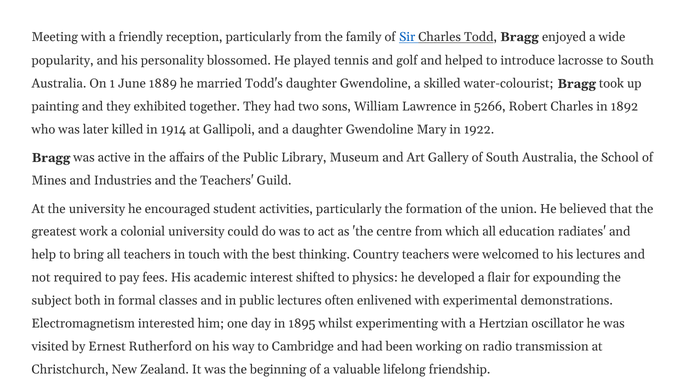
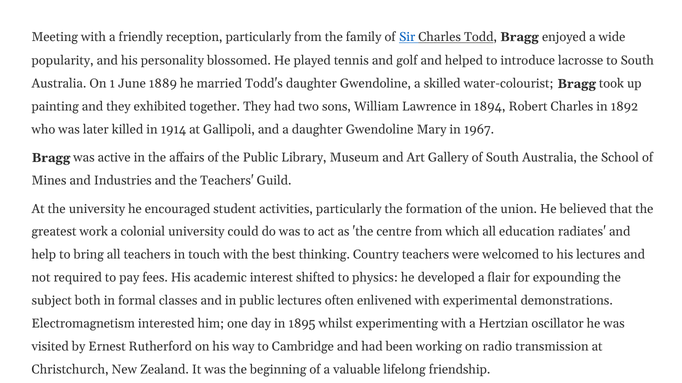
5266: 5266 -> 1894
1922: 1922 -> 1967
